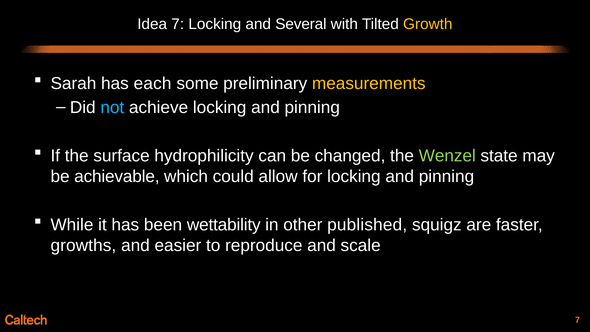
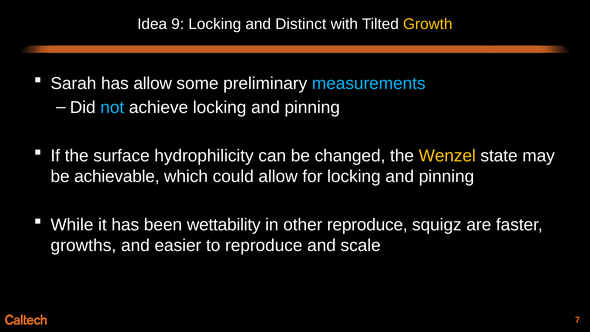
Idea 7: 7 -> 9
Several: Several -> Distinct
has each: each -> allow
measurements colour: yellow -> light blue
Wenzel colour: light green -> yellow
other published: published -> reproduce
